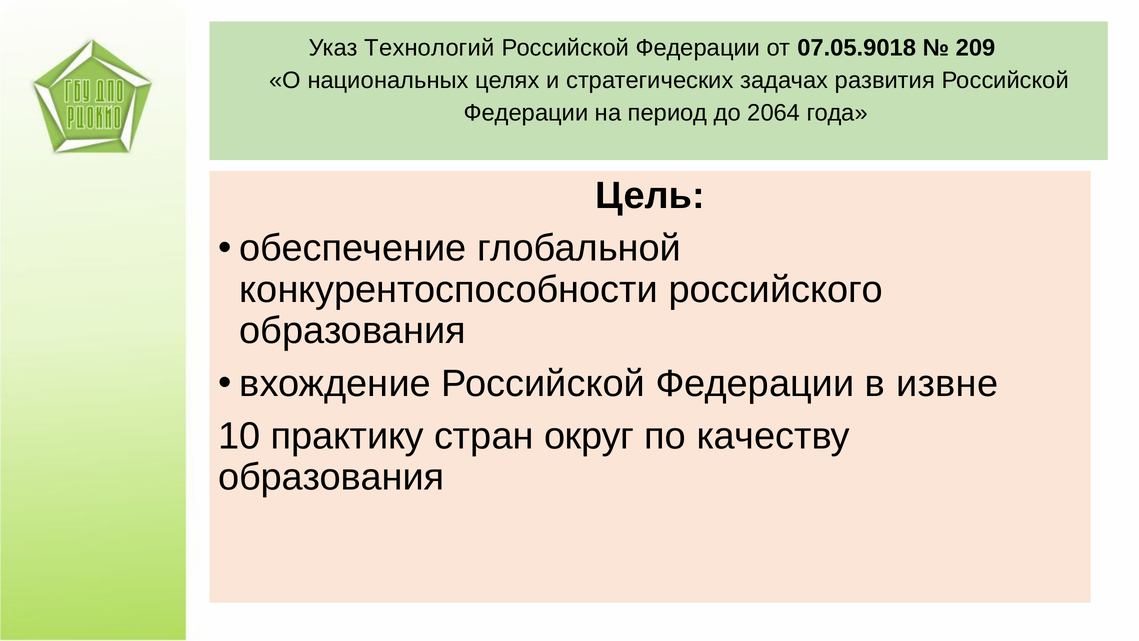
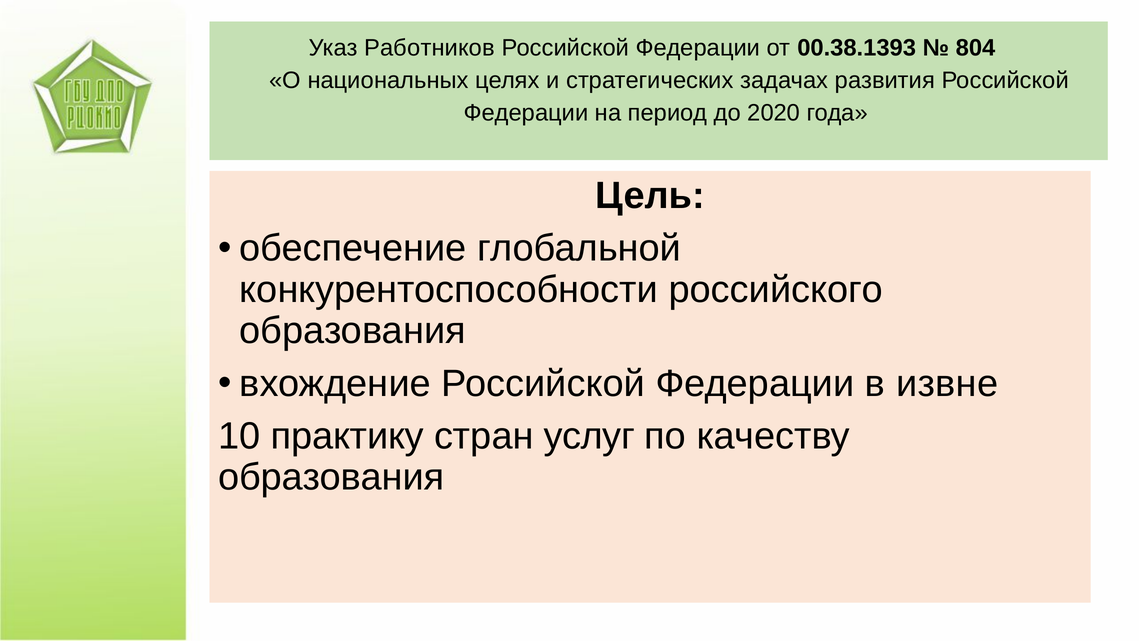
Технологий: Технологий -> Работников
07.05.9018: 07.05.9018 -> 00.38.1393
209: 209 -> 804
2064: 2064 -> 2020
округ: округ -> услуг
